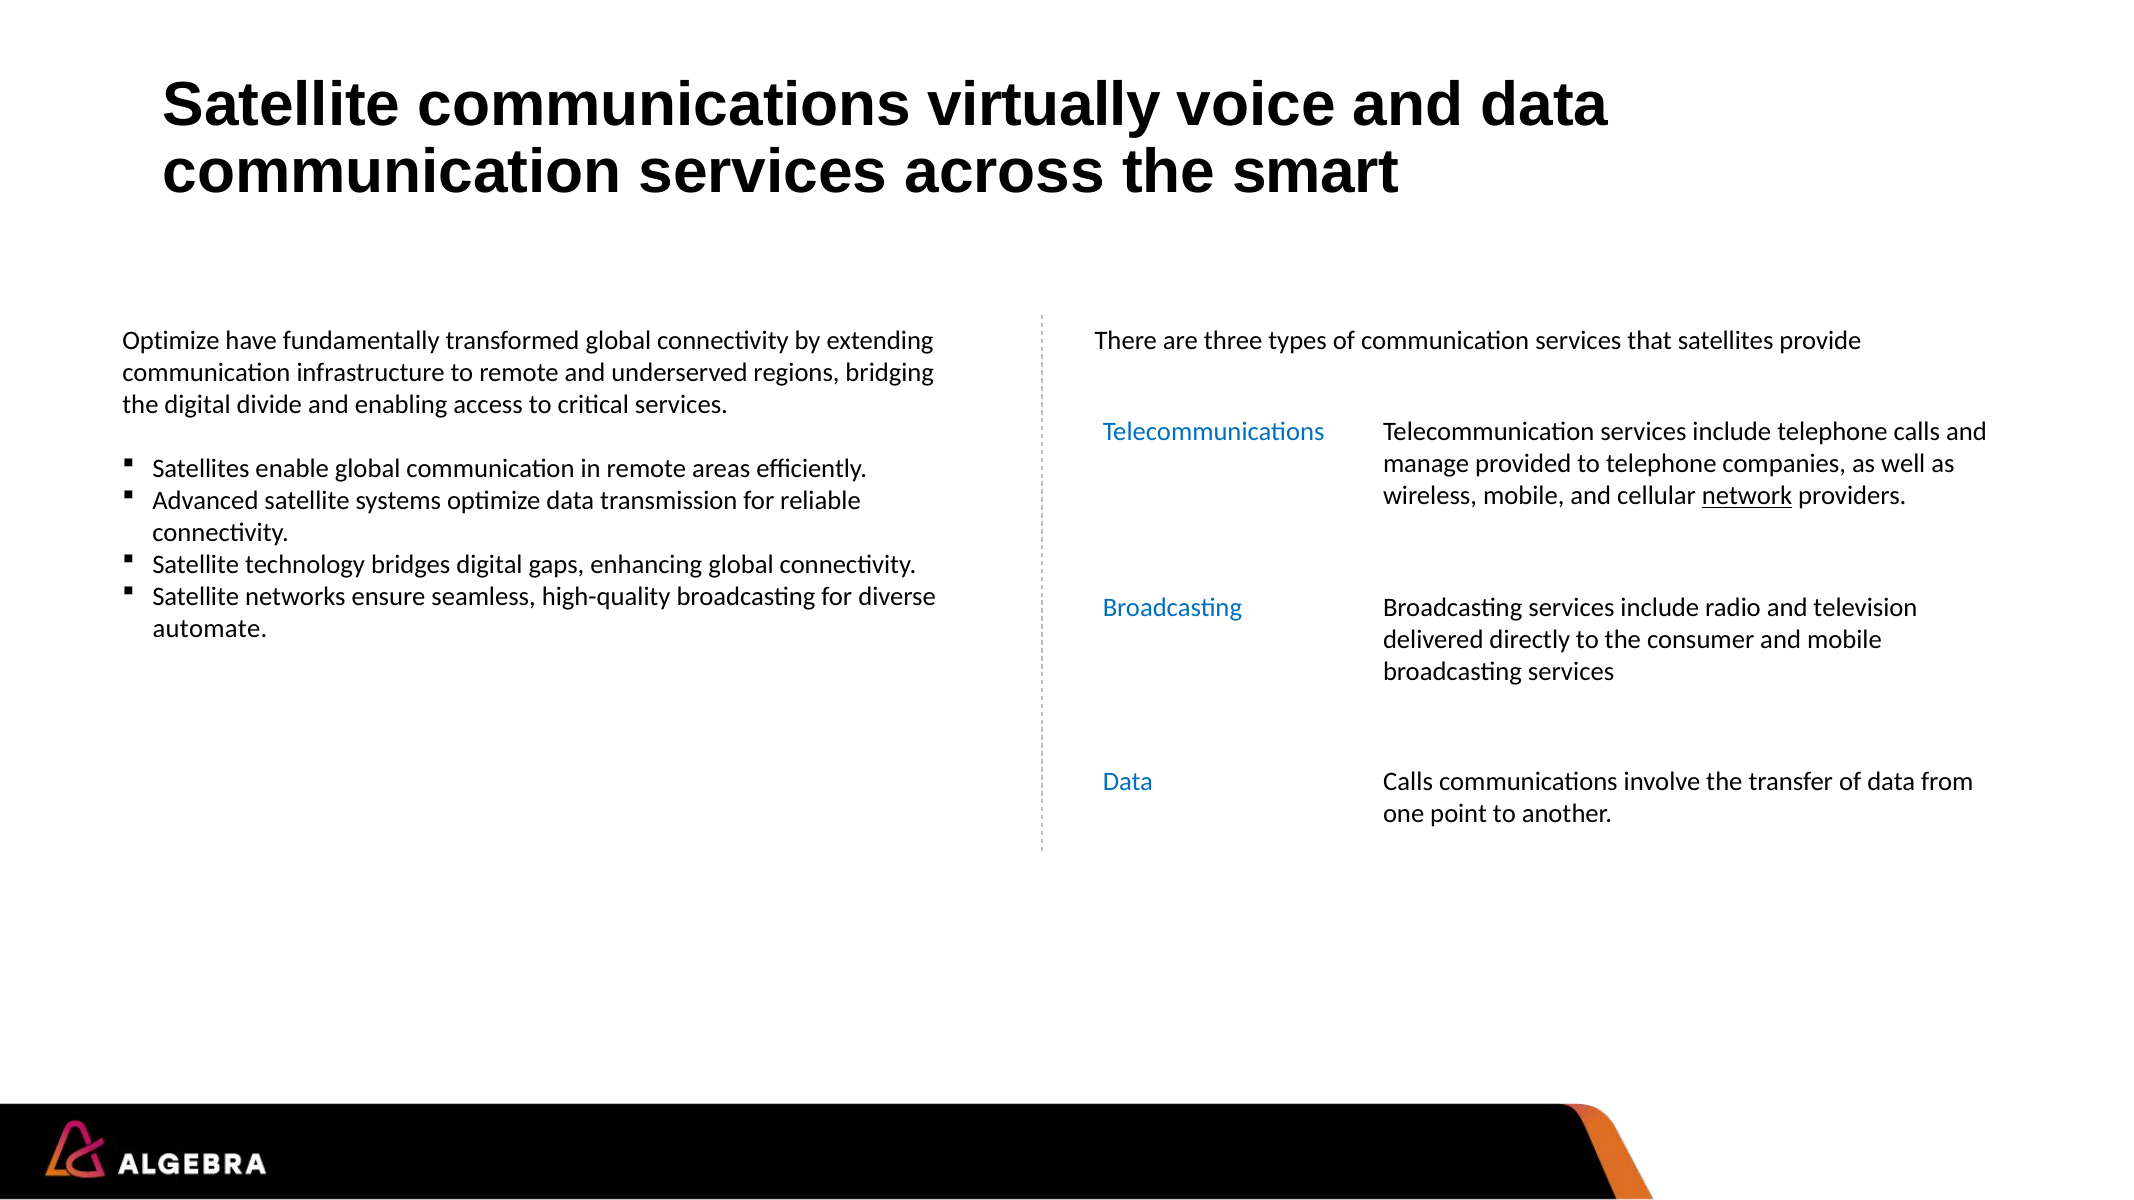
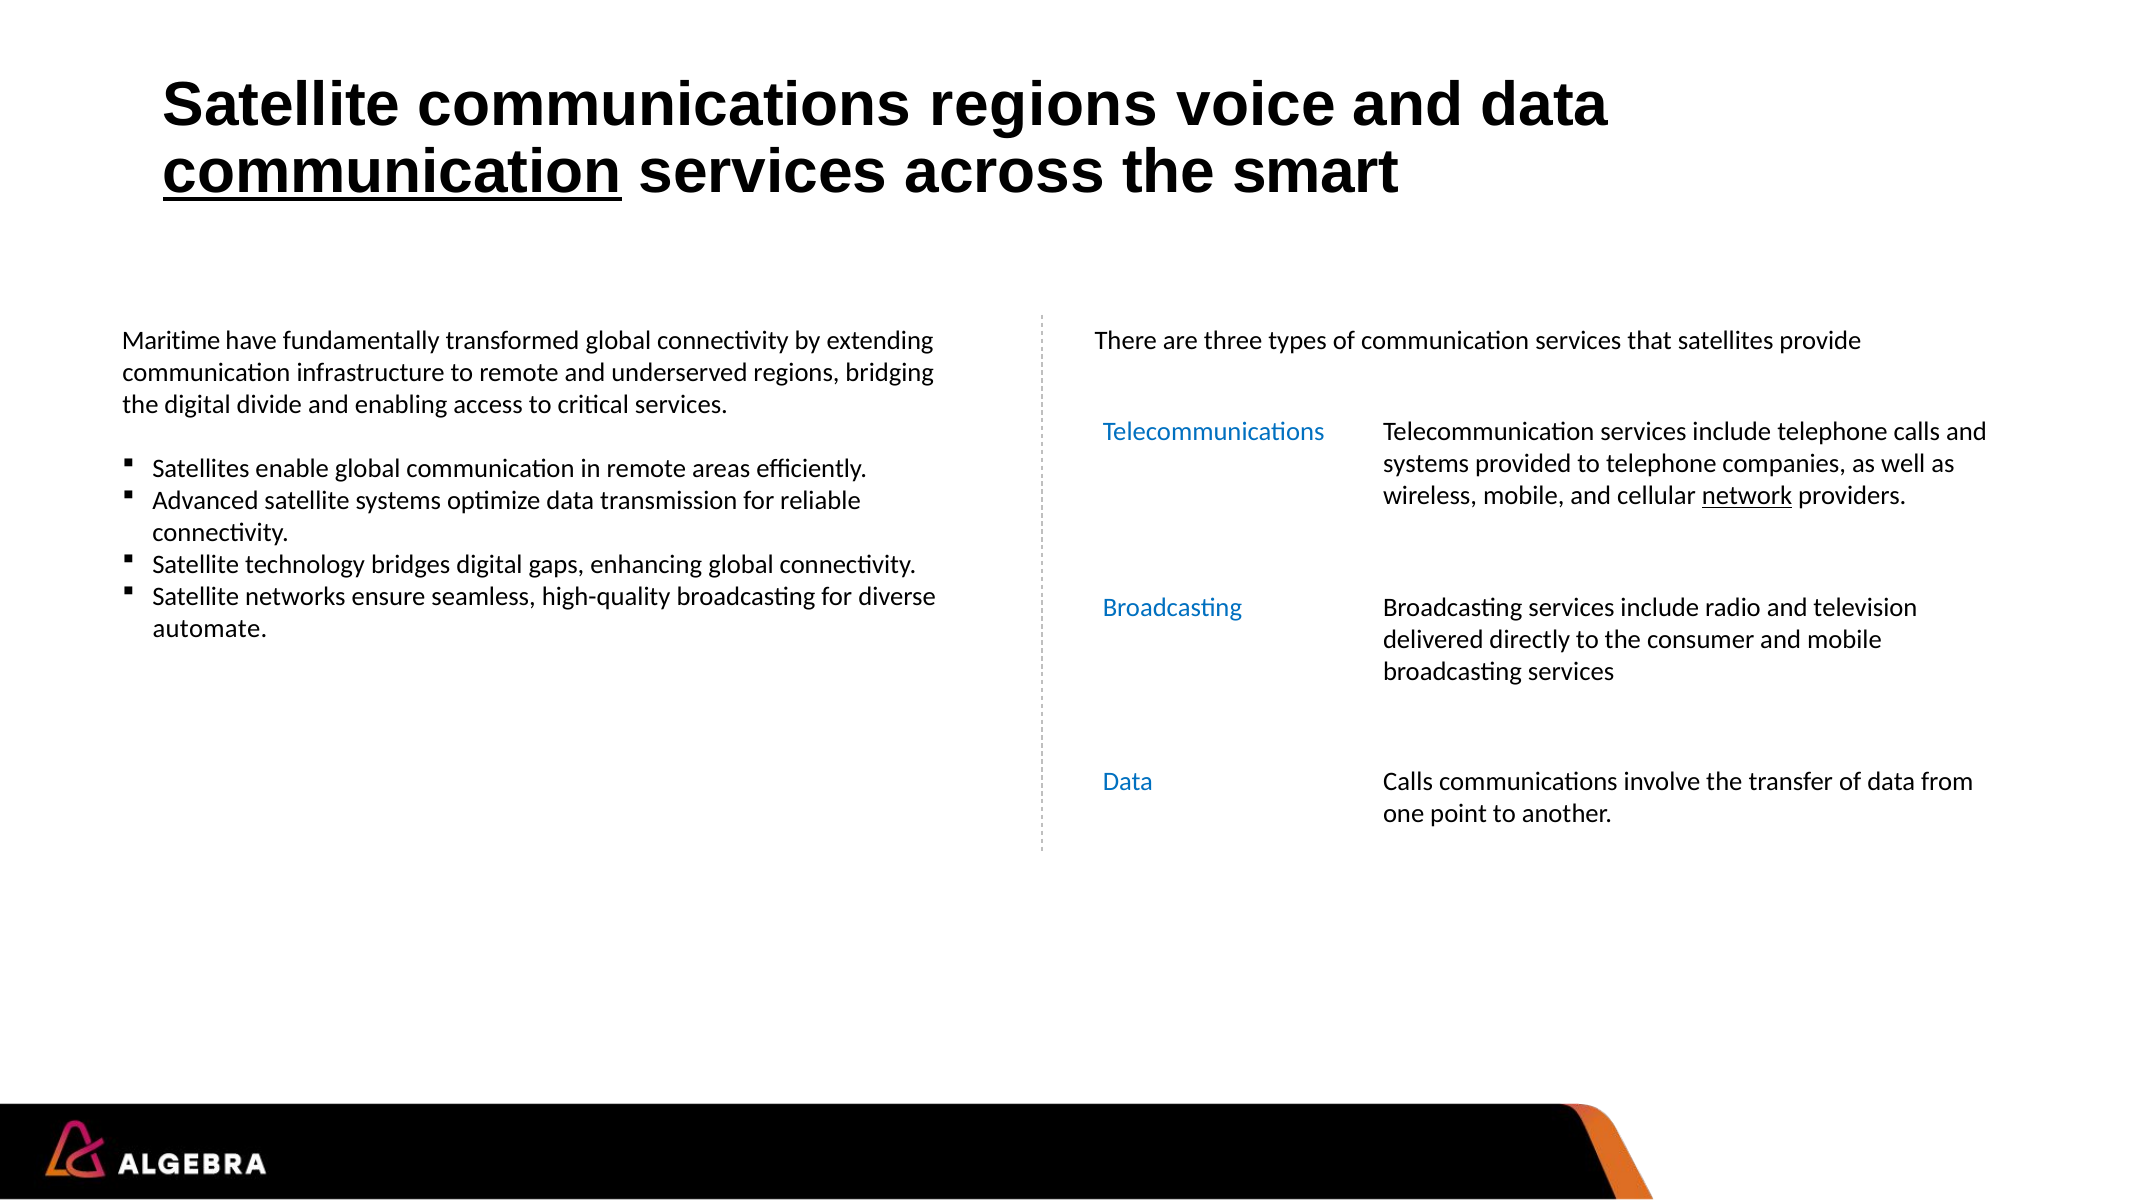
communications virtually: virtually -> regions
communication at (392, 172) underline: none -> present
Optimize at (171, 341): Optimize -> Maritime
manage at (1426, 464): manage -> systems
